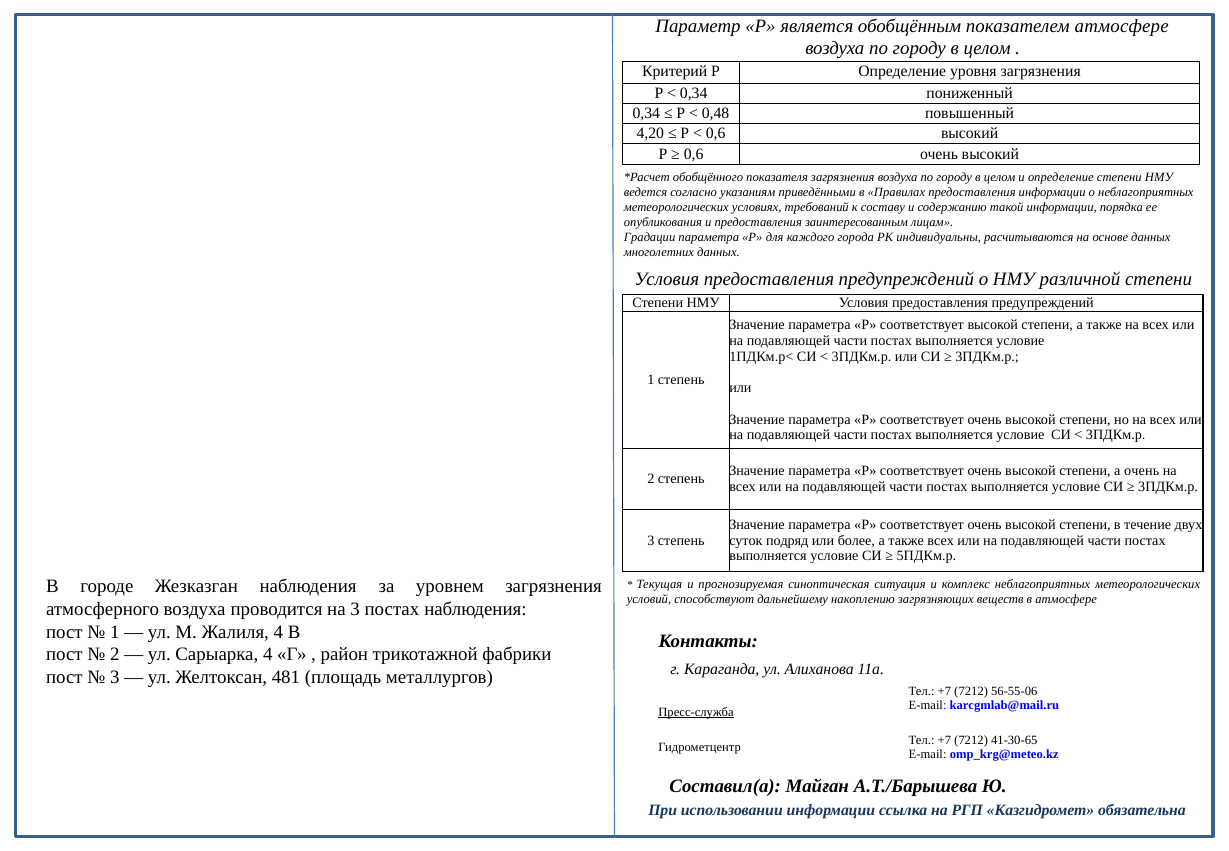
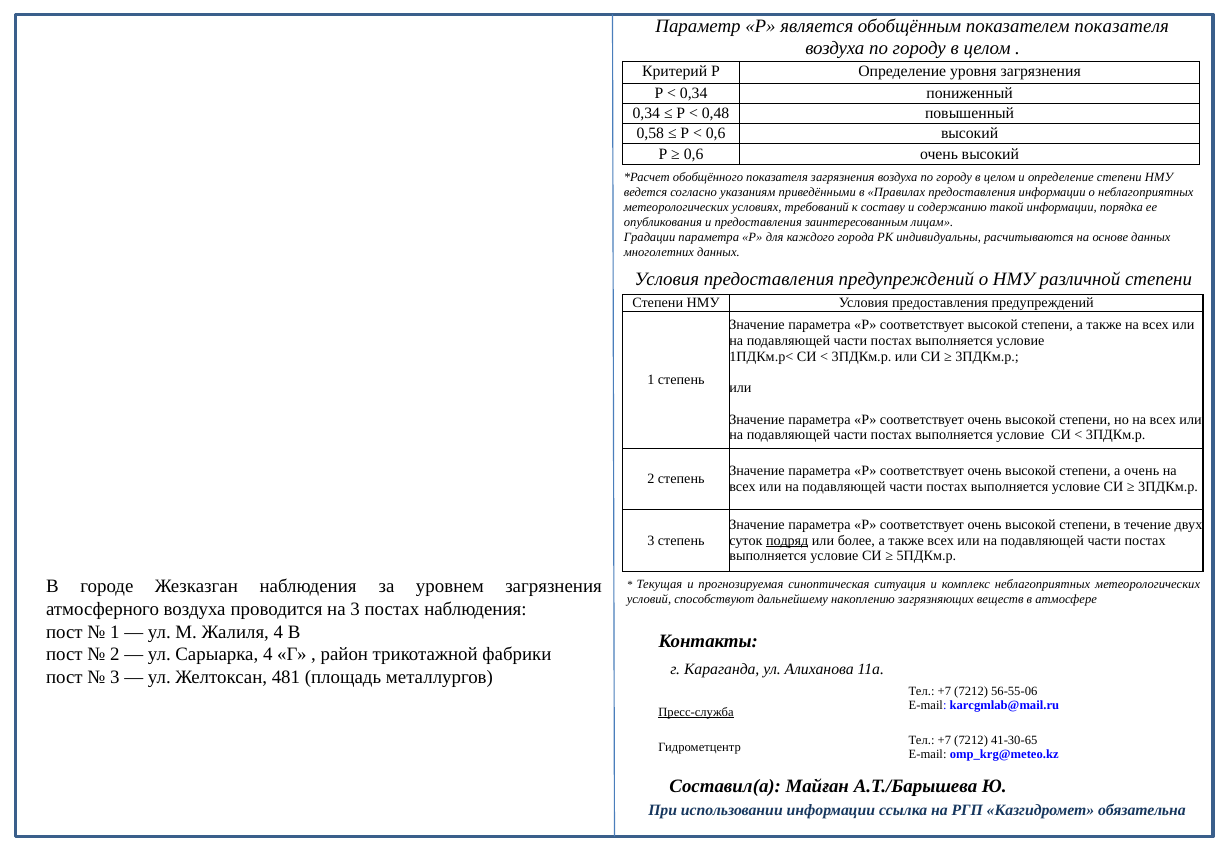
показателем атмосфере: атмосфере -> показателя
4,20: 4,20 -> 0,58
подряд underline: none -> present
